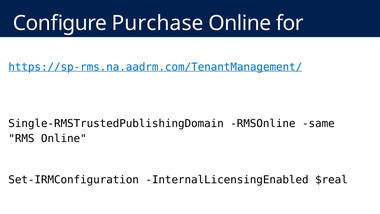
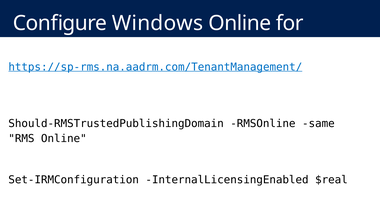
Purchase: Purchase -> Windows
Single-RMSTrustedPublishingDomain: Single-RMSTrustedPublishingDomain -> Should-RMSTrustedPublishingDomain
